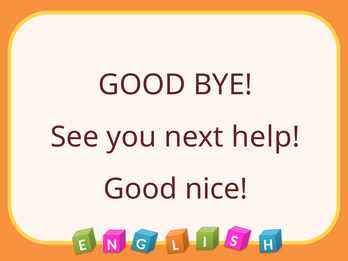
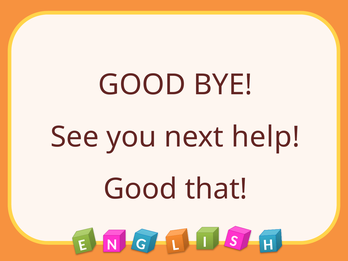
nice: nice -> that
